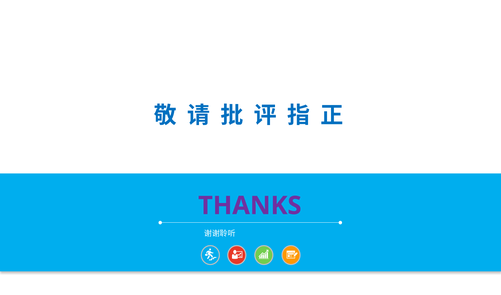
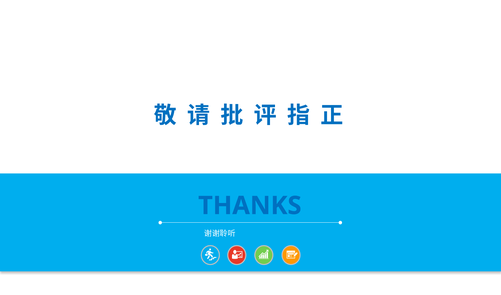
THANKS colour: purple -> blue
